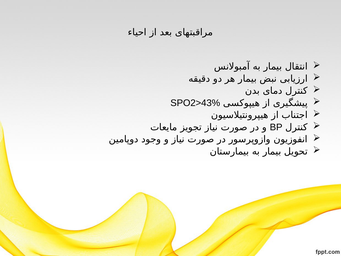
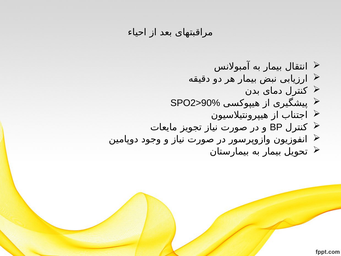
SPO2>43%: SPO2>43% -> SPO2>90%
